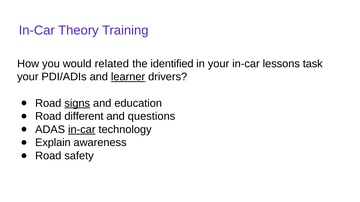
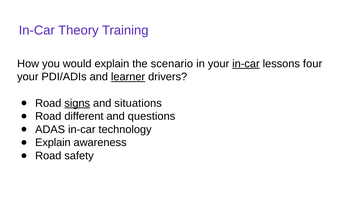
would related: related -> explain
identified: identified -> scenario
in-car at (246, 64) underline: none -> present
task: task -> four
education: education -> situations
in-car at (82, 130) underline: present -> none
